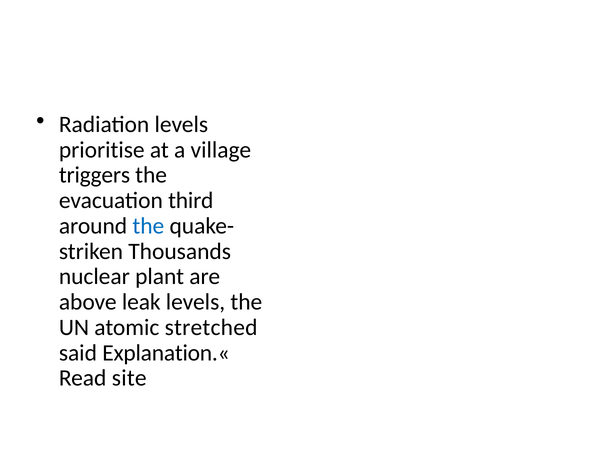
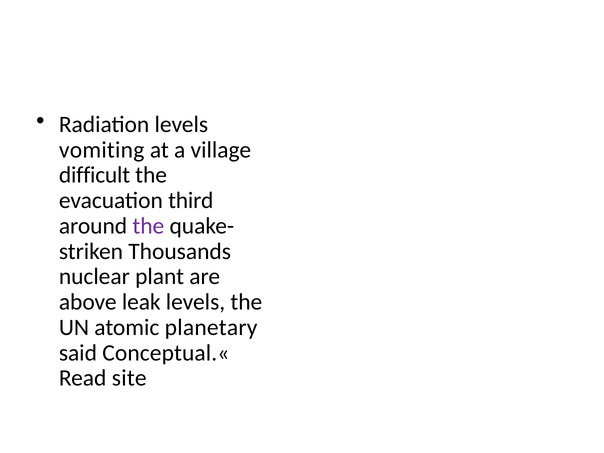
prioritise: prioritise -> vomiting
triggers: triggers -> difficult
the at (148, 226) colour: blue -> purple
stretched: stretched -> planetary
Explanation.«: Explanation.« -> Conceptual.«
